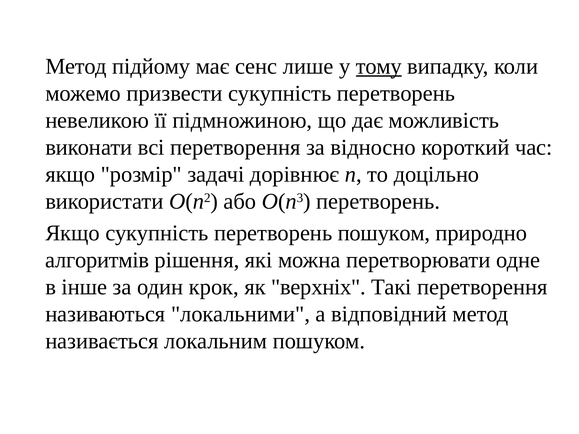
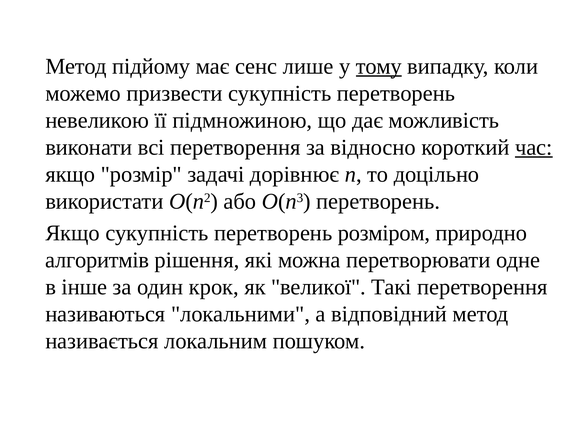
час underline: none -> present
перетворень пошуком: пошуком -> розміром
верхніх: верхніх -> великої
